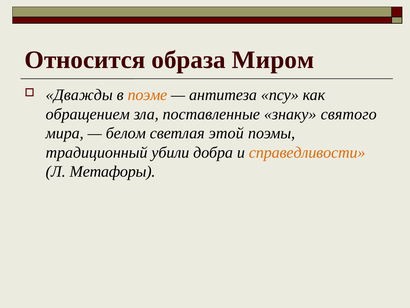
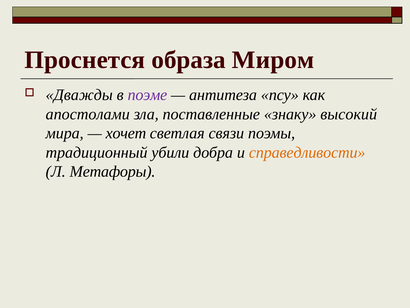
Относится: Относится -> Проснется
поэме colour: orange -> purple
обращением: обращением -> апостолами
святого: святого -> высокий
белом: белом -> хочет
этой: этой -> связи
